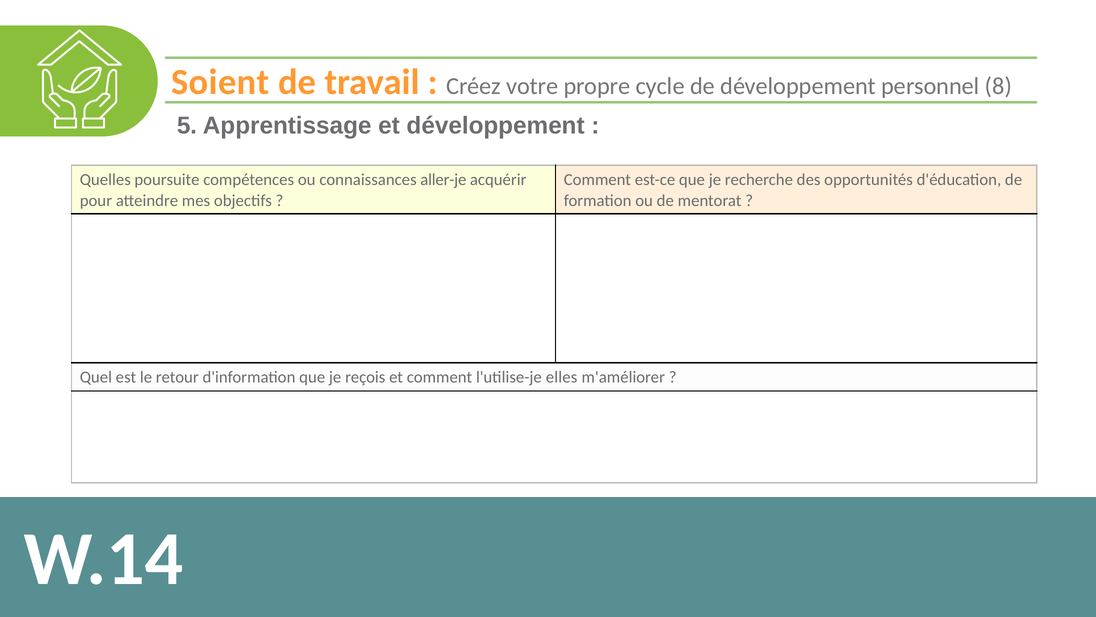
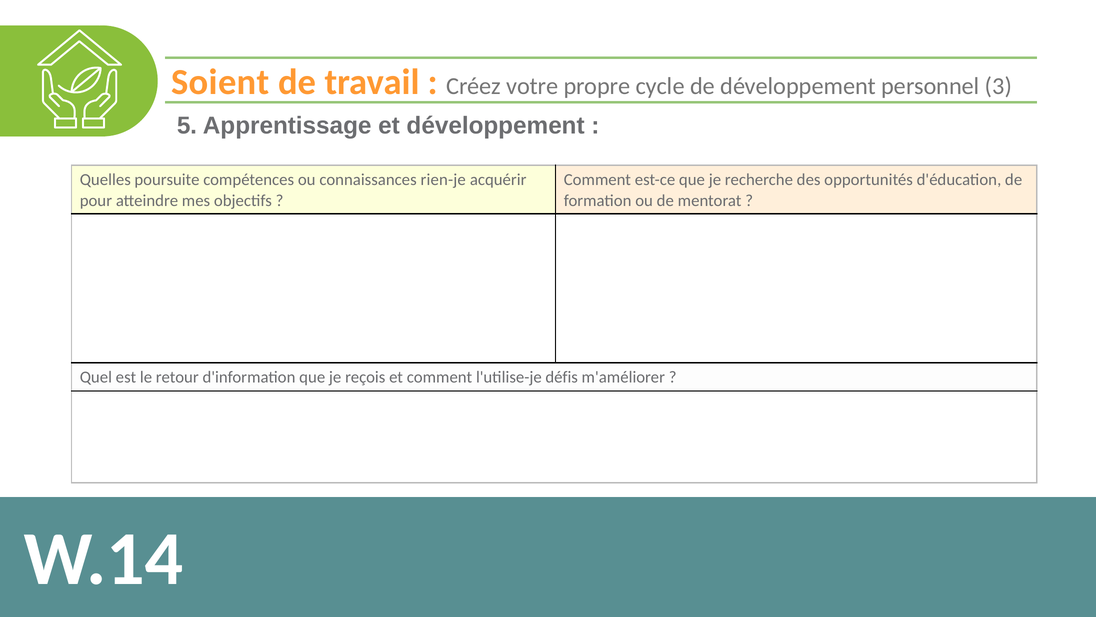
8: 8 -> 3
aller-je: aller-je -> rien-je
elles: elles -> défis
